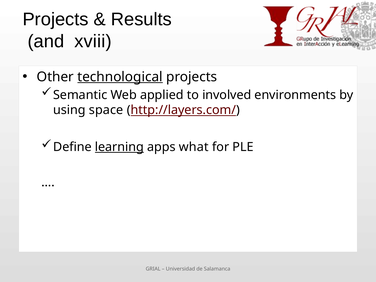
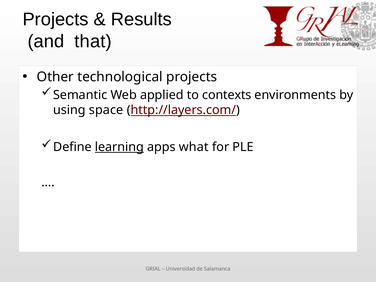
xviii: xviii -> that
technological underline: present -> none
involved: involved -> contexts
